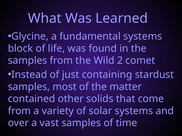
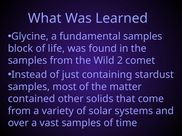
fundamental systems: systems -> samples
